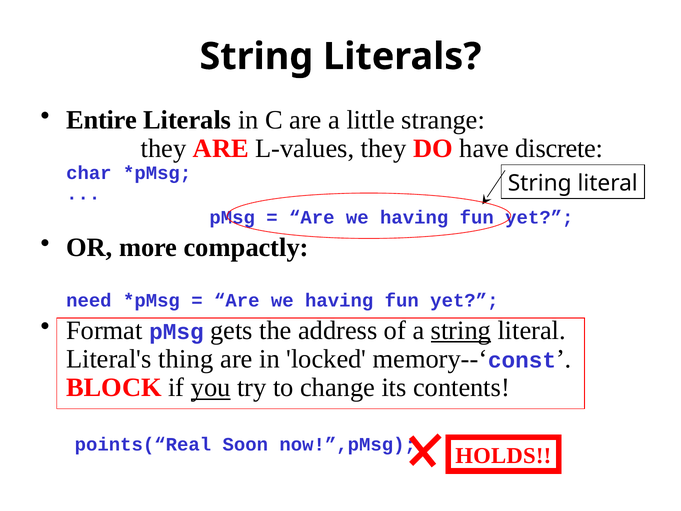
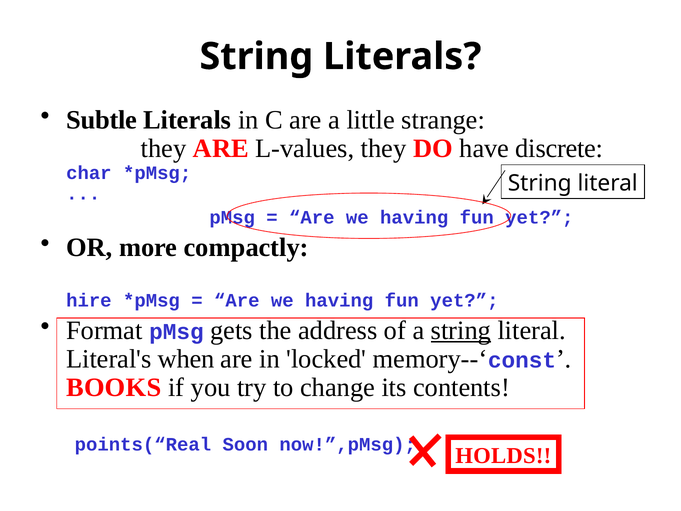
Entire: Entire -> Subtle
need: need -> hire
thing: thing -> when
BLOCK: BLOCK -> BOOKS
you underline: present -> none
